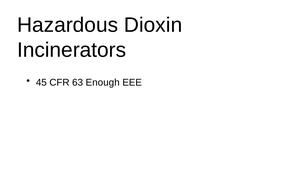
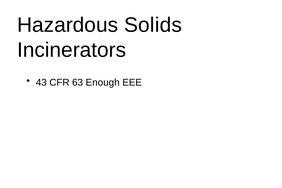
Dioxin: Dioxin -> Solids
45: 45 -> 43
